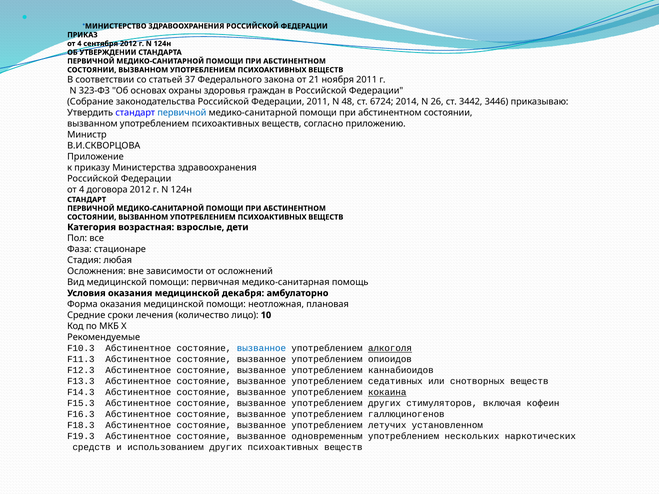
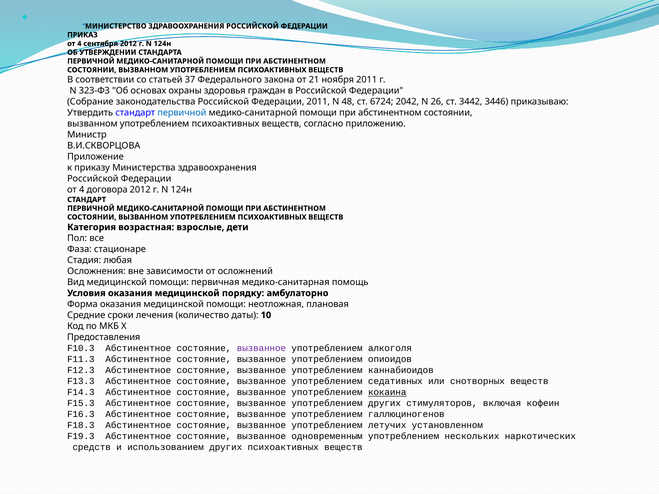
2014: 2014 -> 2042
декабря: декабря -> порядку
лицо: лицо -> даты
Рекомендуемые: Рекомендуемые -> Предоставления
вызванное at (261, 348) colour: blue -> purple
алкоголя underline: present -> none
